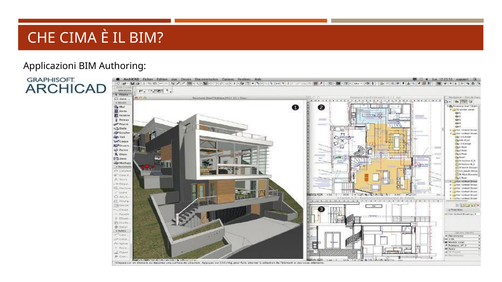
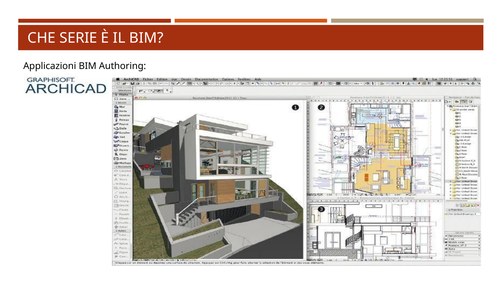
CIMA: CIMA -> SERIE
